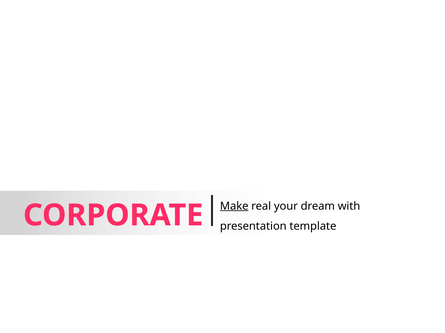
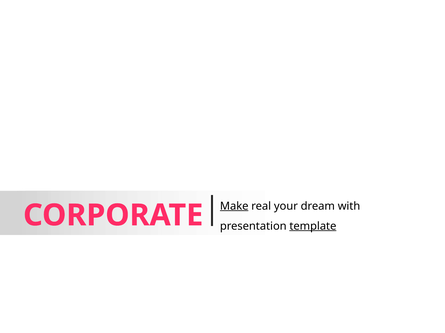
template underline: none -> present
